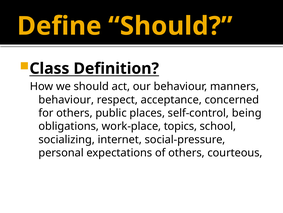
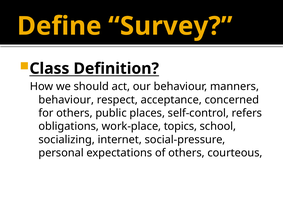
Define Should: Should -> Survey
being: being -> refers
